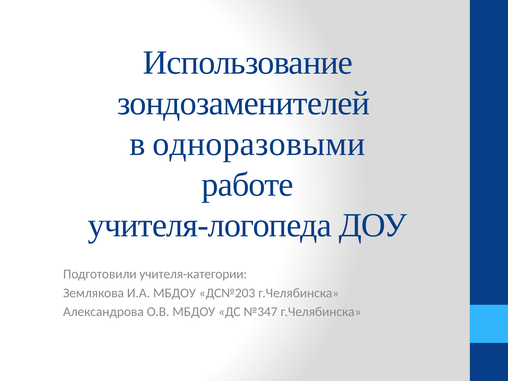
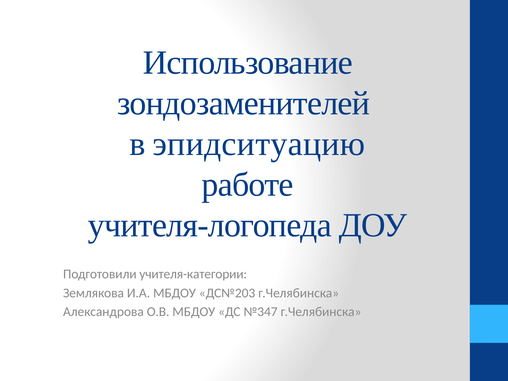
одноразовыми: одноразовыми -> эпидситуацию
